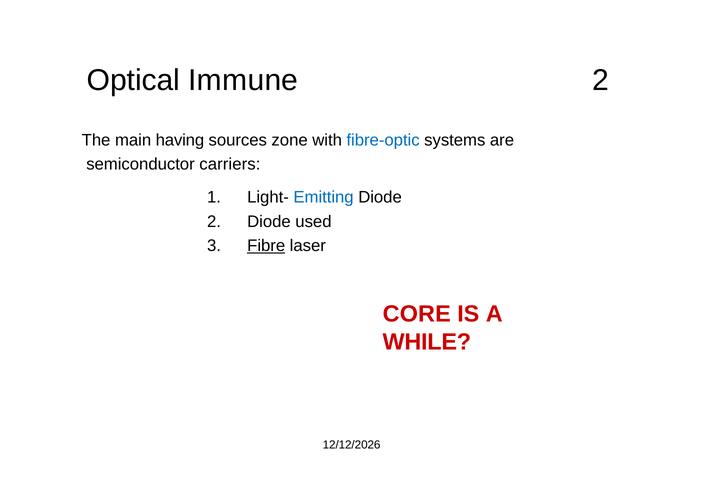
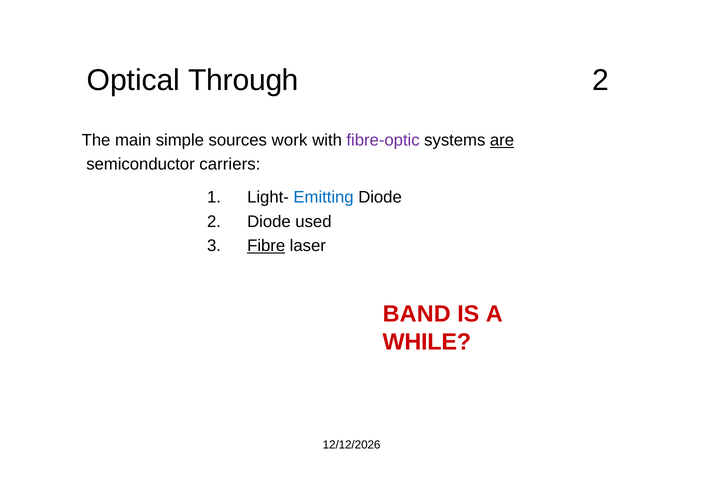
Immune: Immune -> Through
having: having -> simple
zone: zone -> work
fibre-optic colour: blue -> purple
are underline: none -> present
CORE: CORE -> BAND
